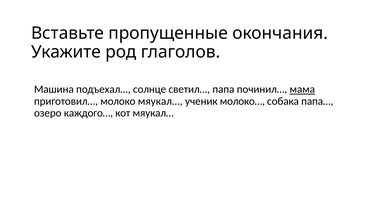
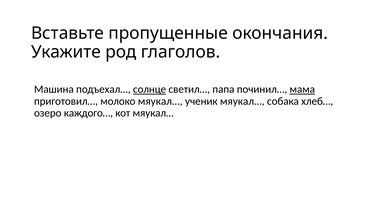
солнце underline: none -> present
ученик молоко…: молоко… -> мяукал…
папа…: папа… -> хлеб…
